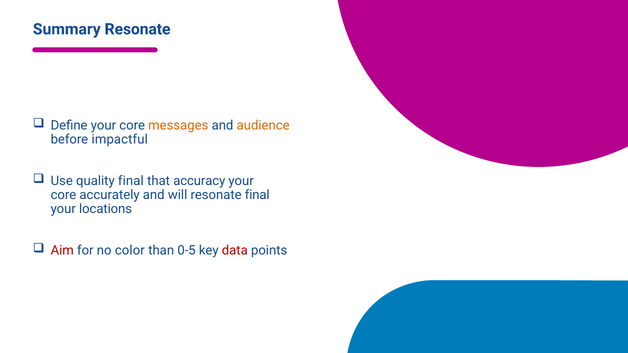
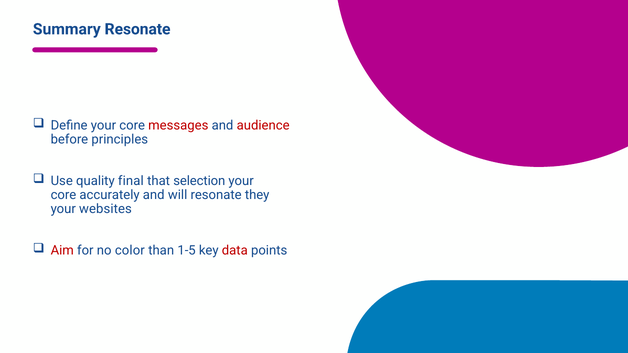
messages colour: orange -> red
audience colour: orange -> red
impactful: impactful -> principles
accuracy: accuracy -> selection
resonate final: final -> they
locations: locations -> websites
0-5: 0-5 -> 1-5
